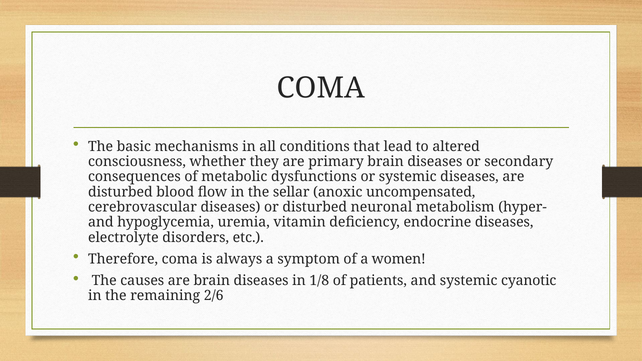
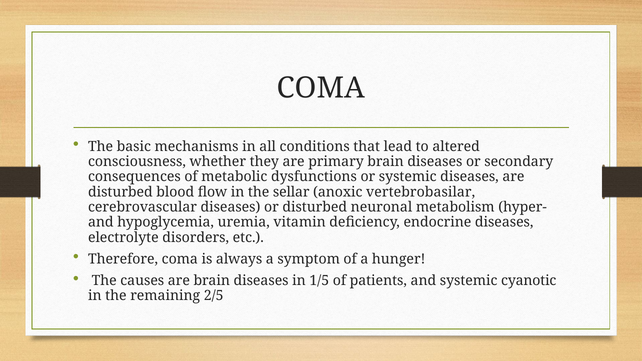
uncompensated: uncompensated -> vertebrobasilar
women: women -> hunger
1/8: 1/8 -> 1/5
2/6: 2/6 -> 2/5
